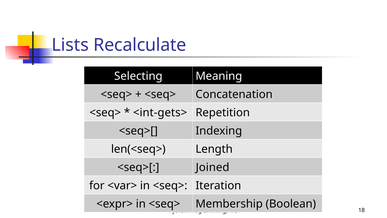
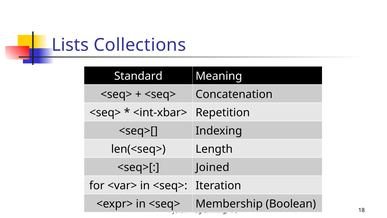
Recalculate: Recalculate -> Collections
Selecting: Selecting -> Standard
<int-gets>: <int-gets> -> <int-xbar>
